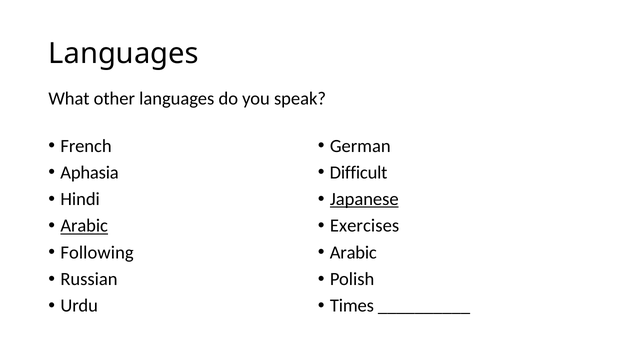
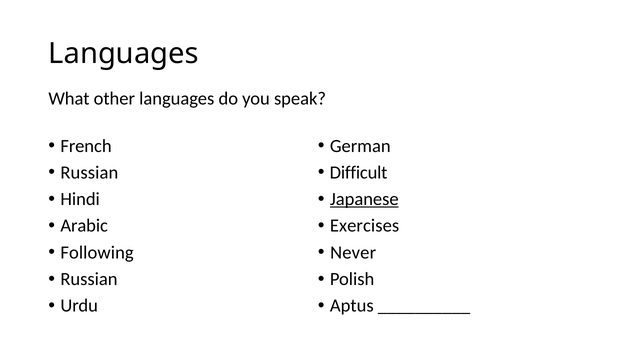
Aphasia at (90, 172): Aphasia -> Russian
Arabic at (84, 226) underline: present -> none
Arabic at (353, 252): Arabic -> Never
Times: Times -> Aptus
